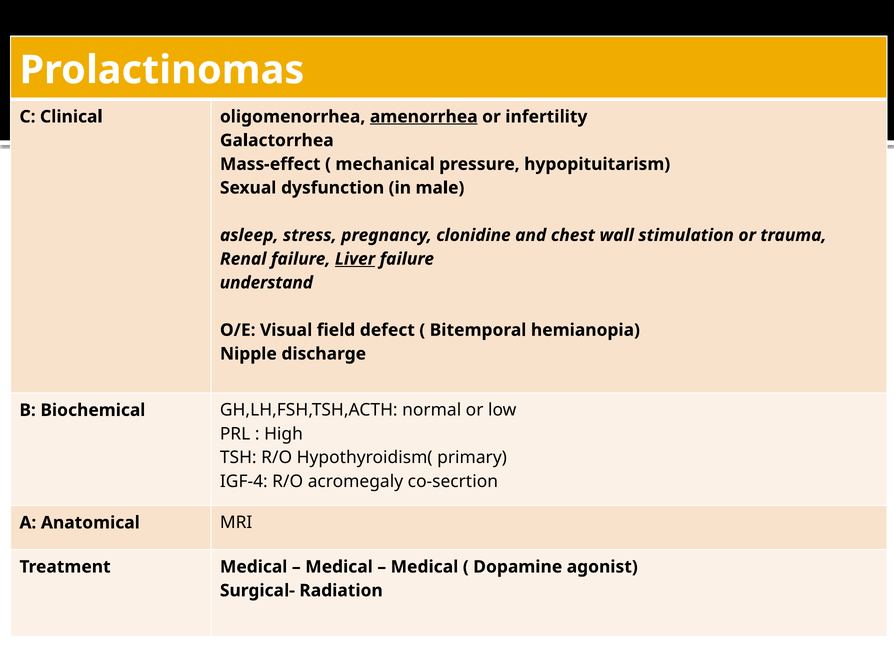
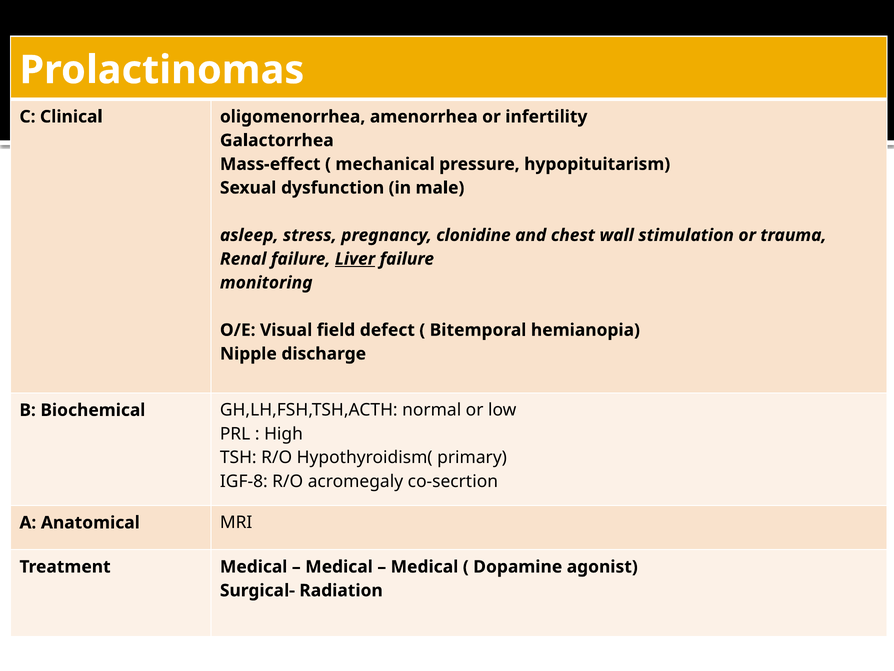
amenorrhea underline: present -> none
understand: understand -> monitoring
IGF-4: IGF-4 -> IGF-8
